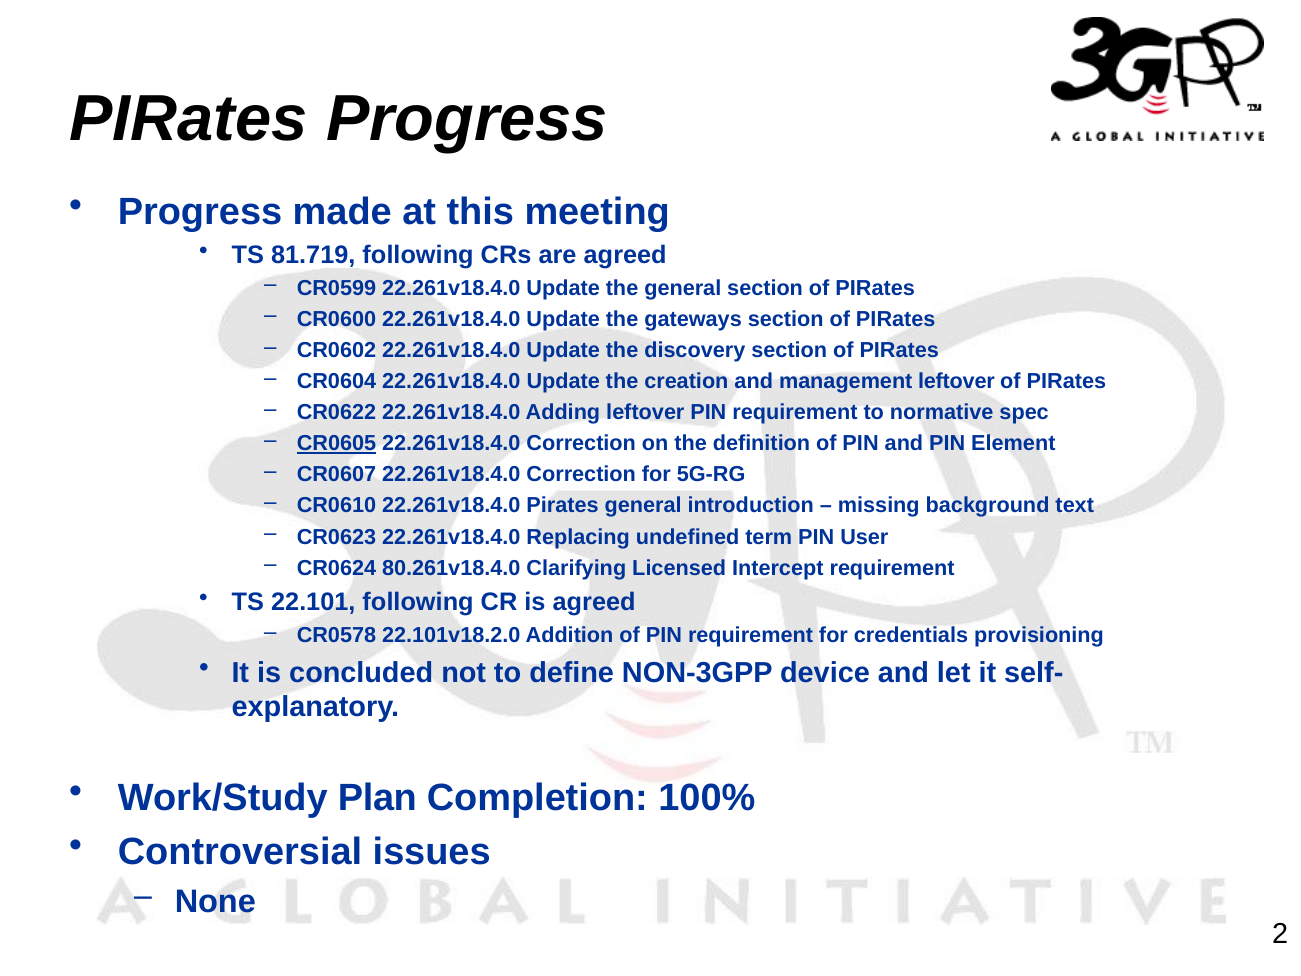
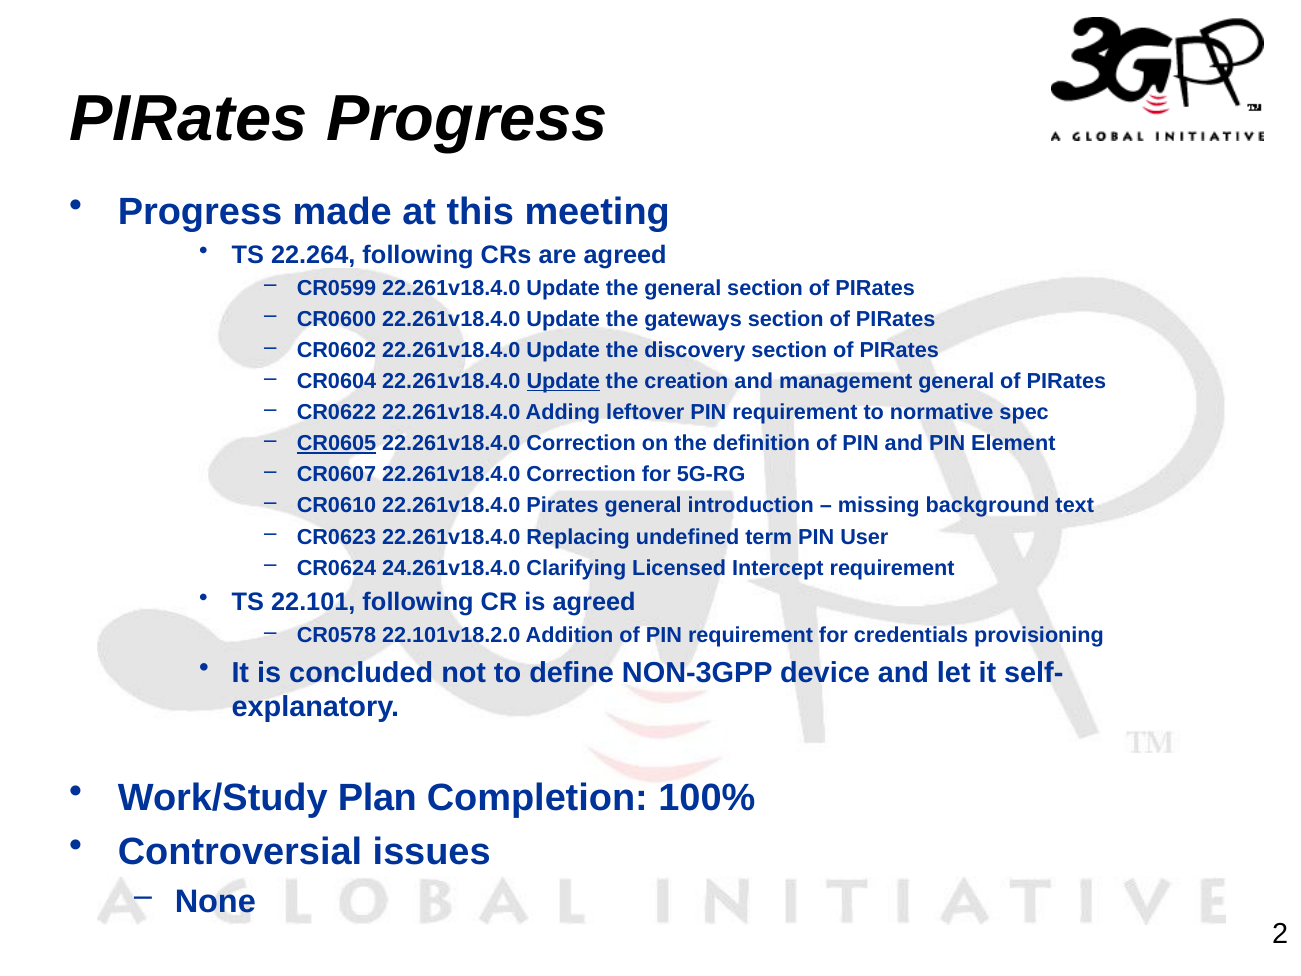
81.719: 81.719 -> 22.264
Update at (563, 381) underline: none -> present
management leftover: leftover -> general
80.261v18.4.0: 80.261v18.4.0 -> 24.261v18.4.0
